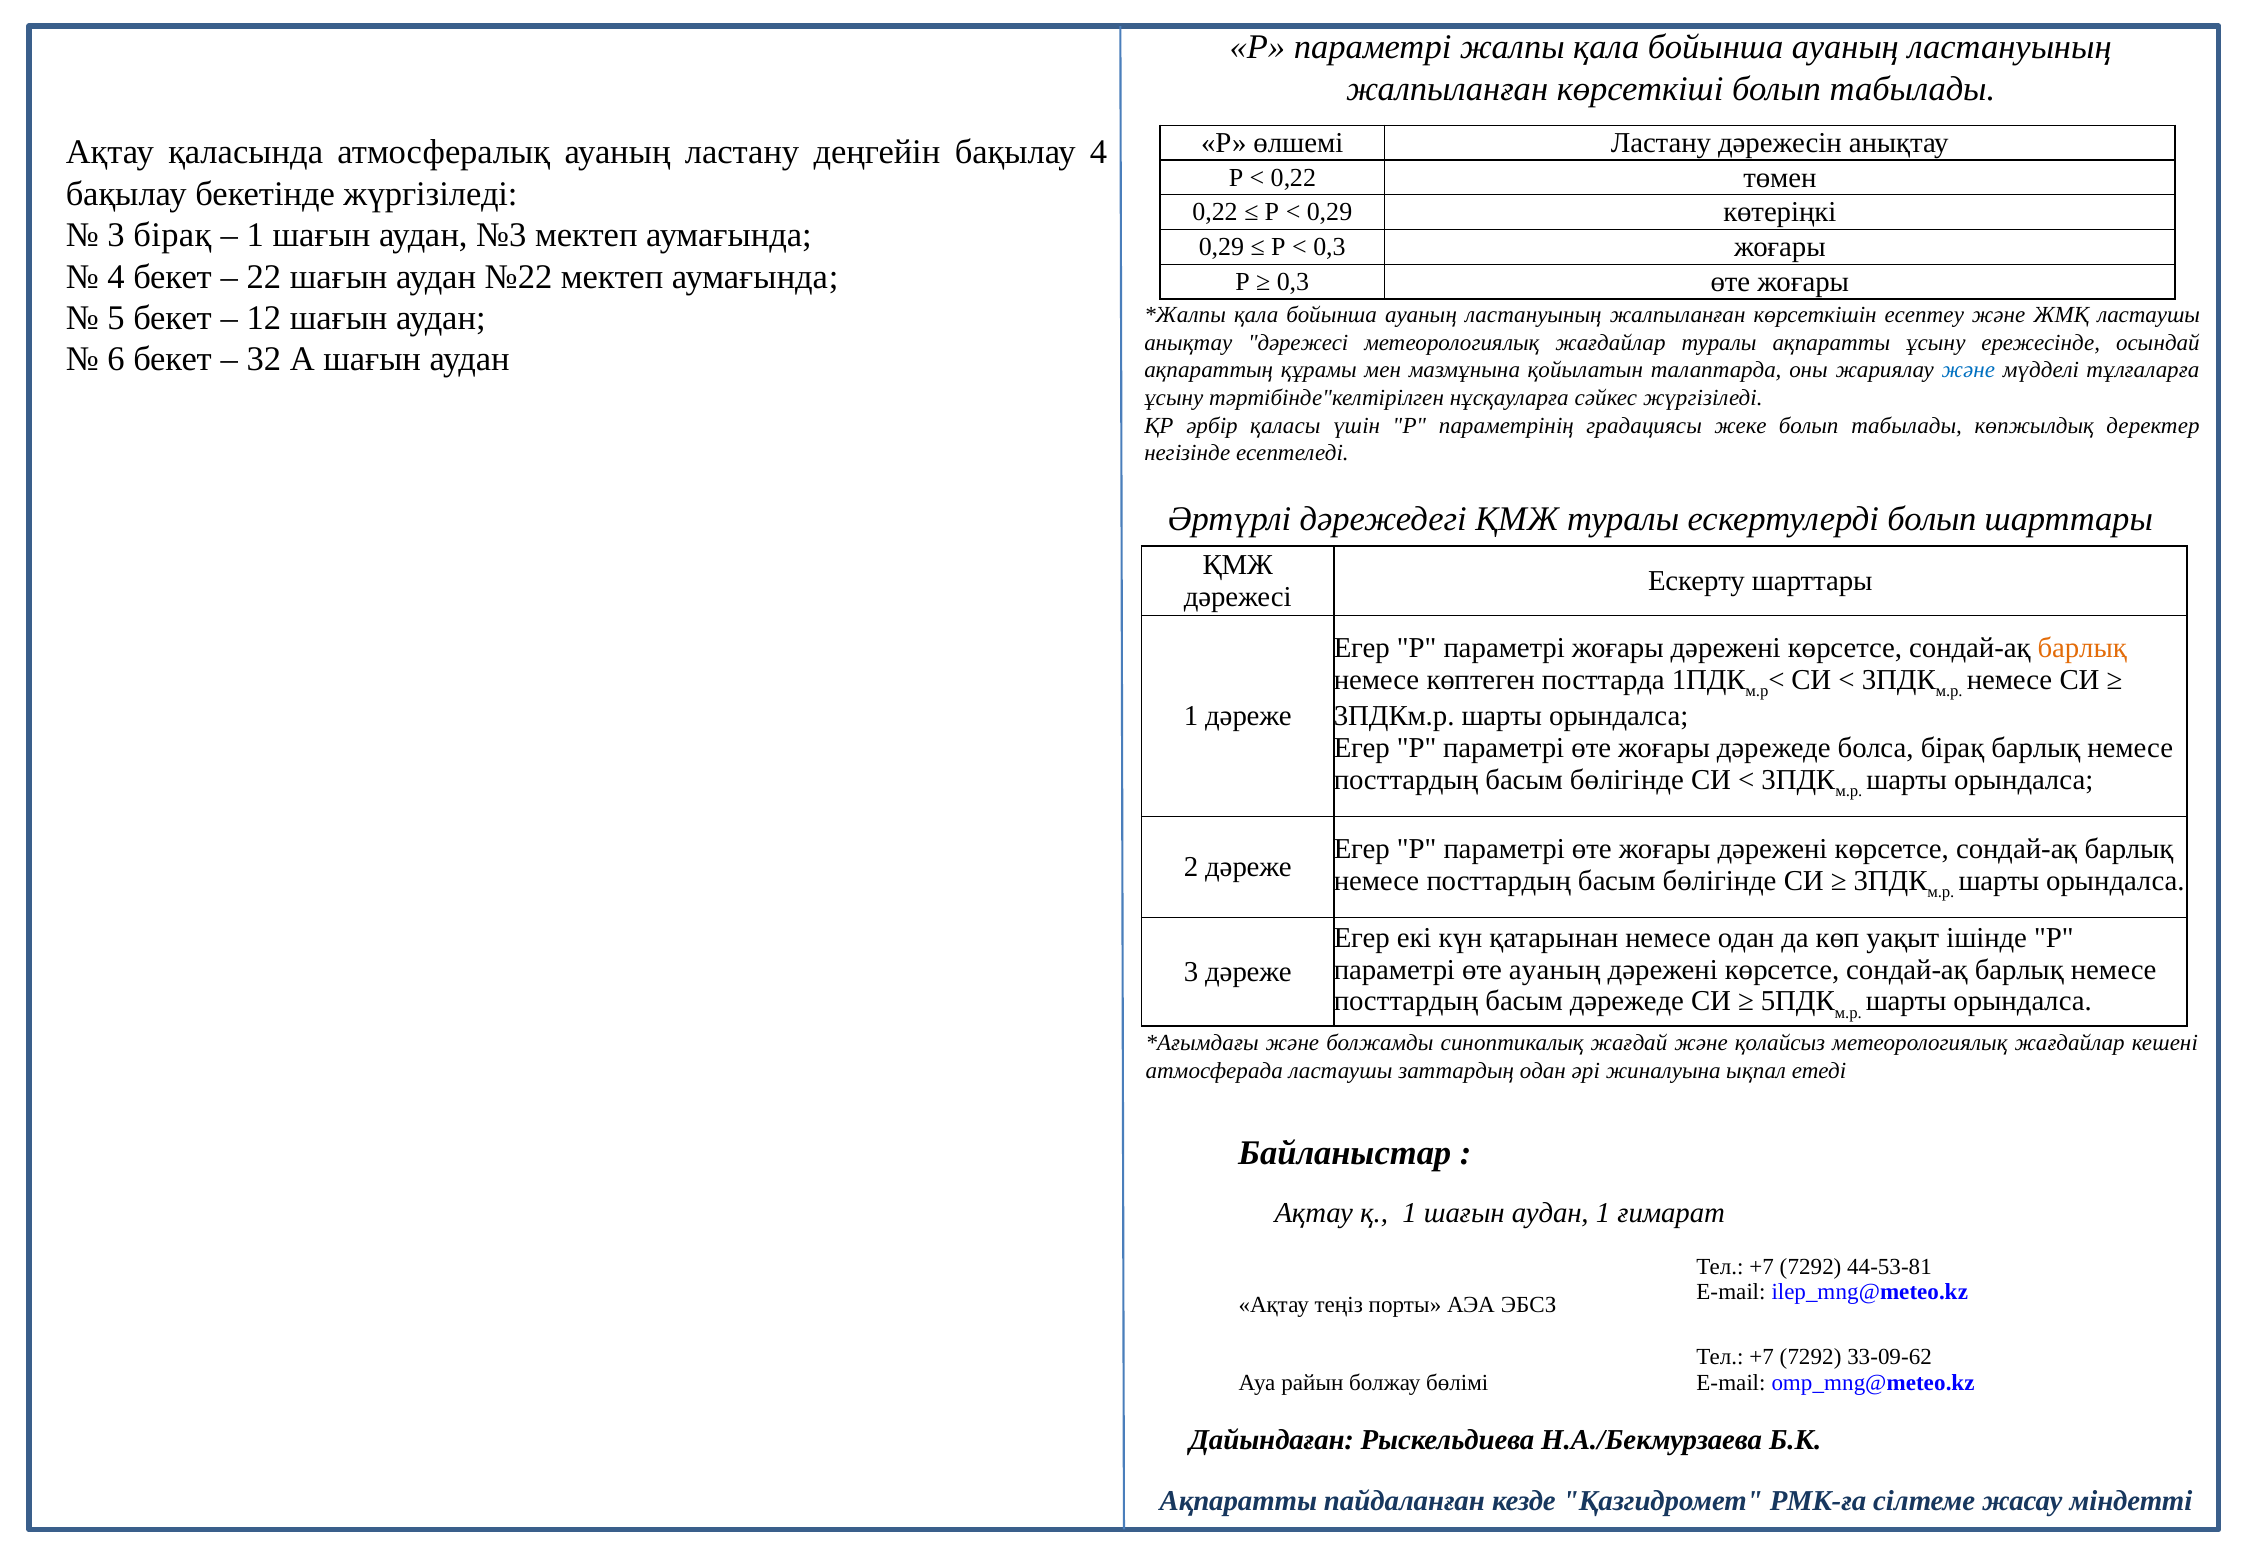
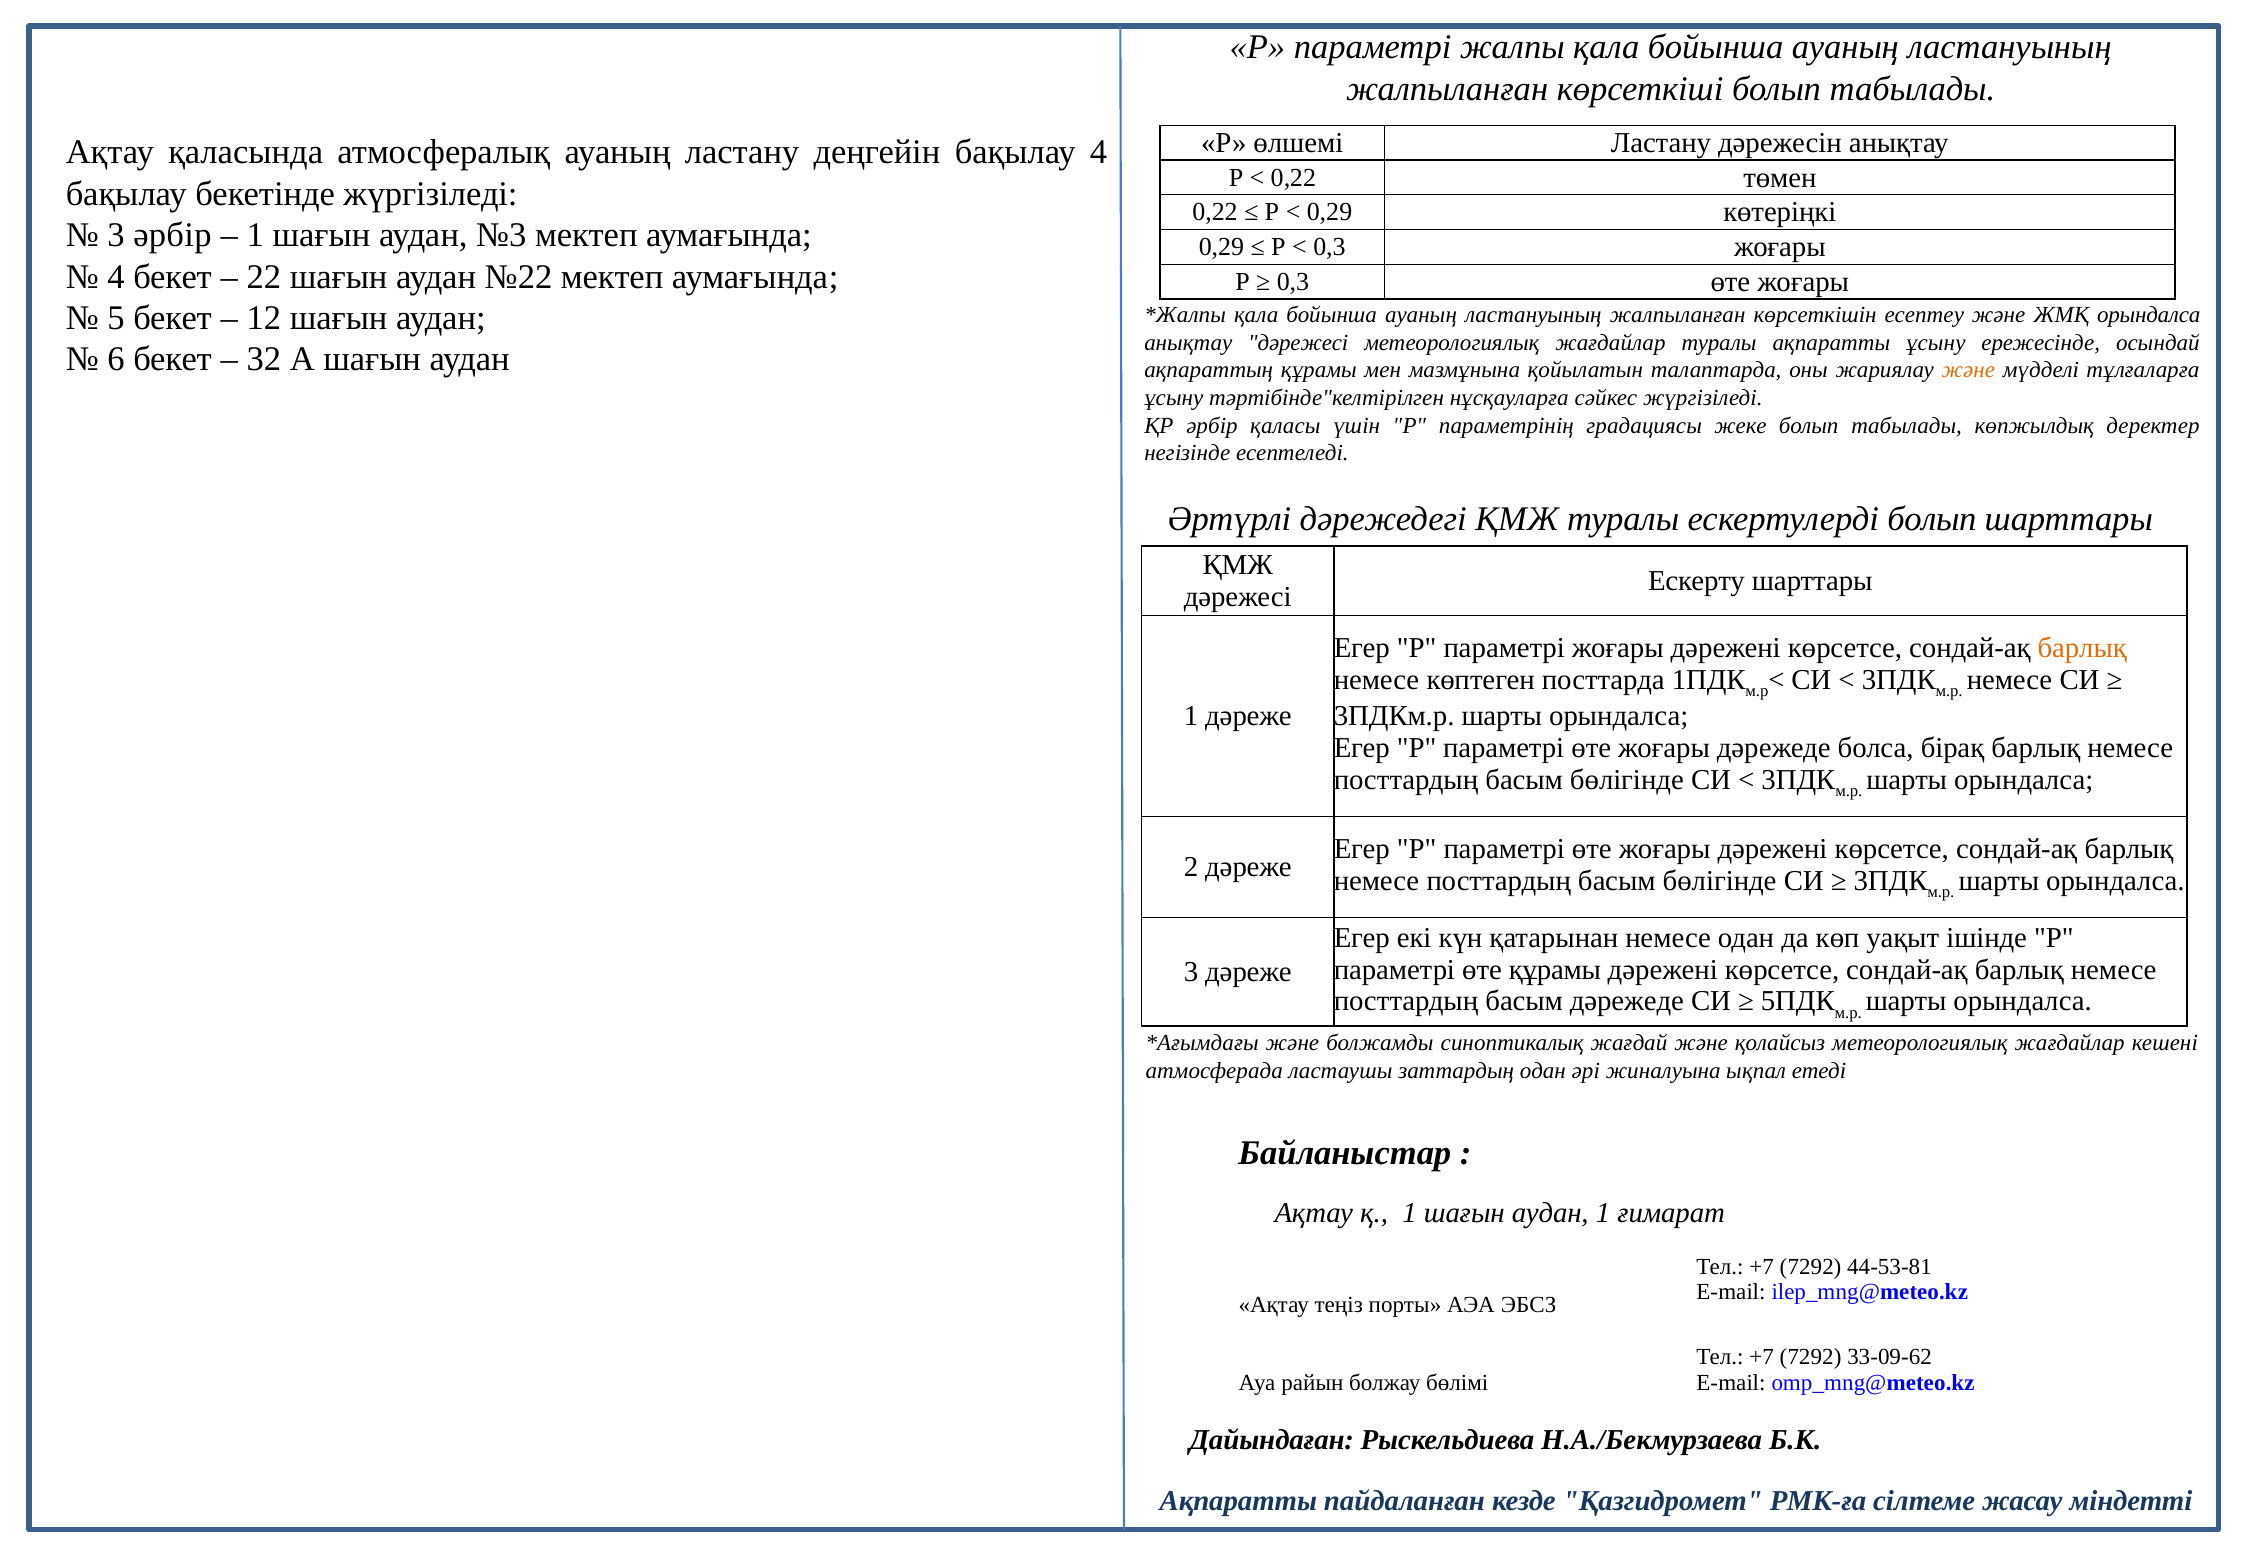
3 бірақ: бірақ -> әрбір
ЖМҚ ластаушы: ластаушы -> орындалса
және at (1968, 370) colour: blue -> orange
өте ауаның: ауаның -> құрамы
